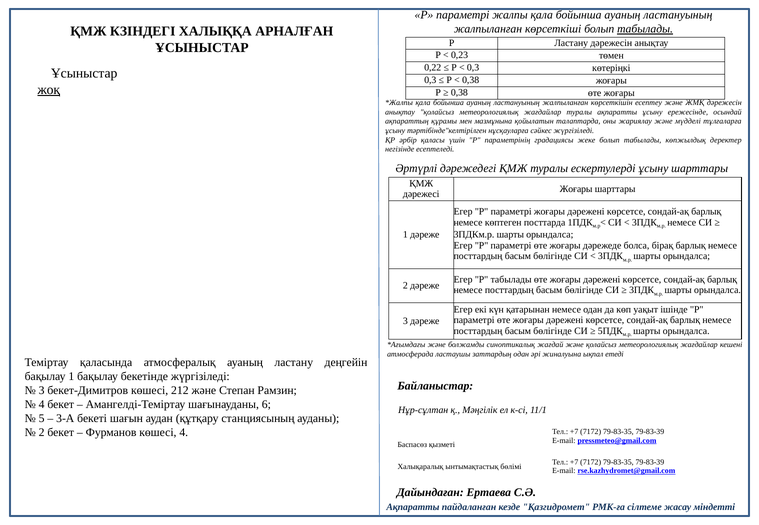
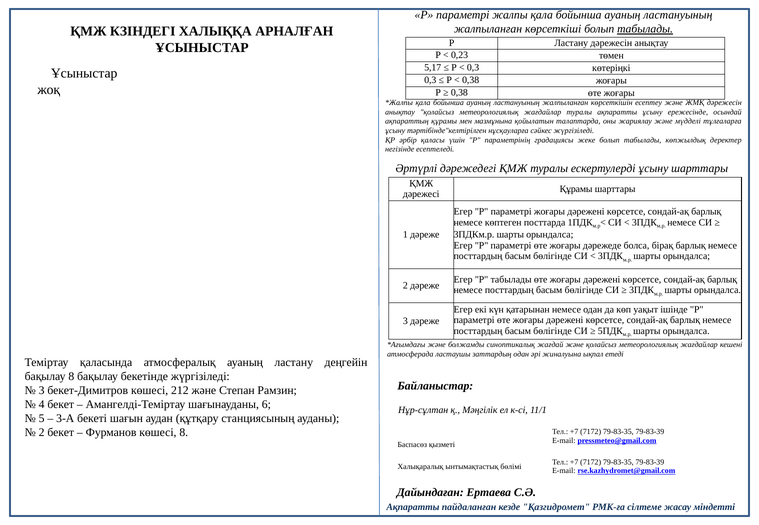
0,22: 0,22 -> 5,17
жоқ underline: present -> none
Жоғары at (576, 189): Жоғары -> Құрамы
бақылау 1: 1 -> 8
көшесі 4: 4 -> 8
